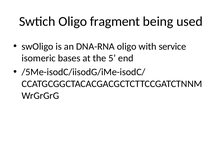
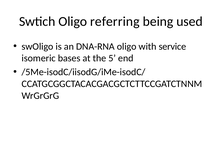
fragment: fragment -> referring
